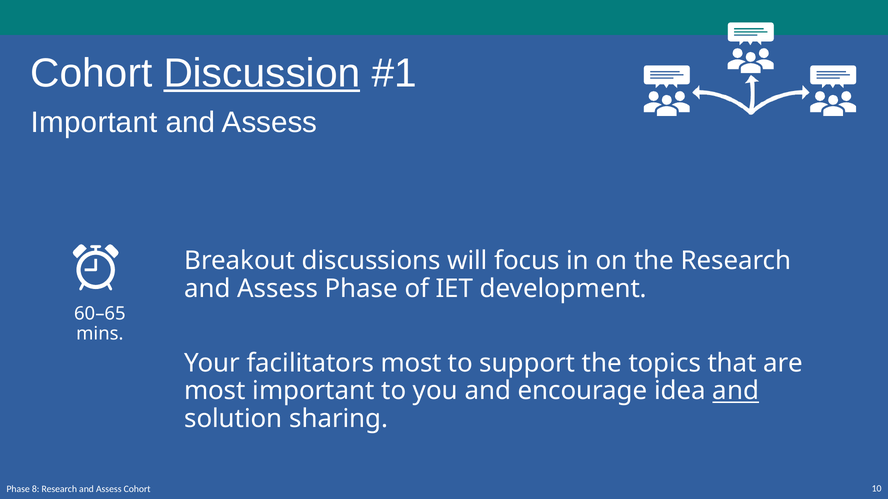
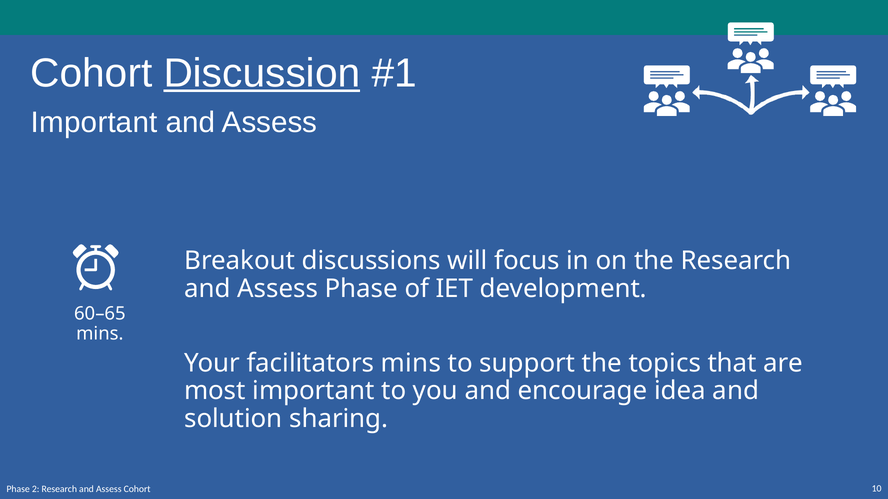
facilitators most: most -> mins
and at (736, 391) underline: present -> none
8: 8 -> 2
